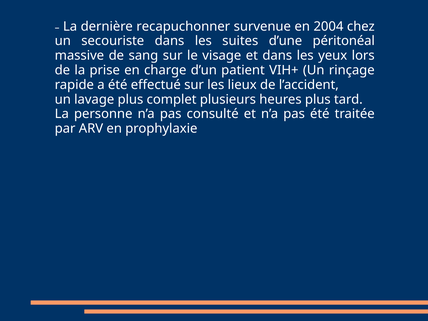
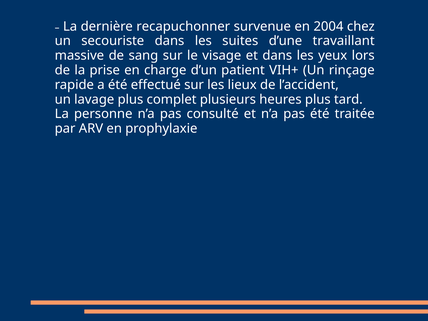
péritonéal: péritonéal -> travaillant
